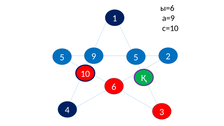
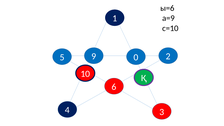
9 5: 5 -> 0
